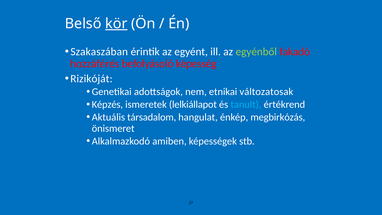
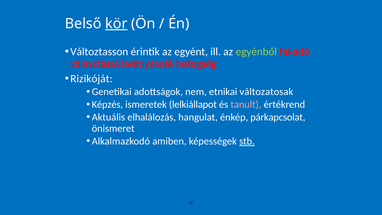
Szakaszában: Szakaszában -> Változtasson
hozzáférés: hozzáférés -> választássá
képesség: képesség -> betegség
tanult colour: light blue -> pink
társadalom: társadalom -> elhalálozás
megbirkózás: megbirkózás -> párkapcsolat
stb underline: none -> present
